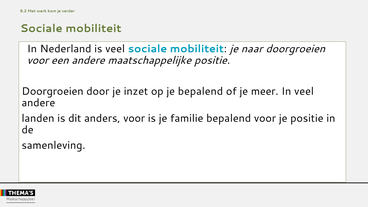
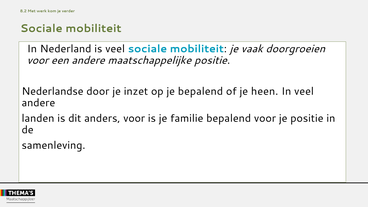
naar: naar -> vaak
Doorgroeien at (53, 91): Doorgroeien -> Nederlandse
meer: meer -> heen
